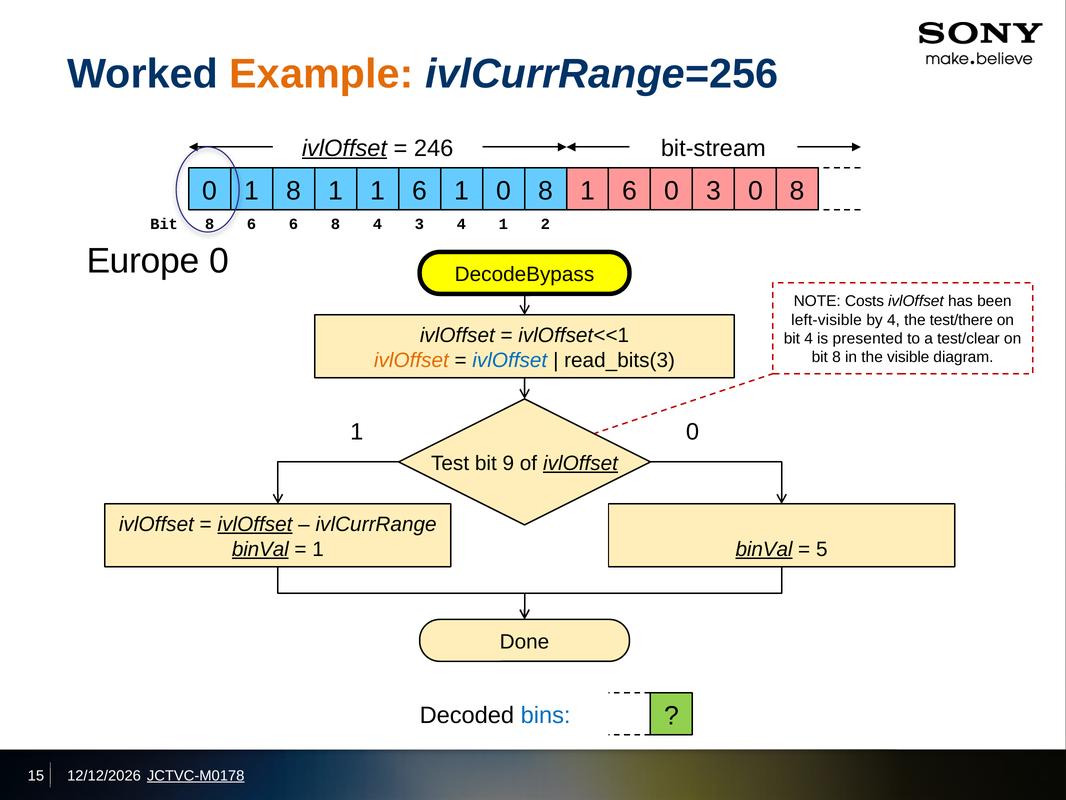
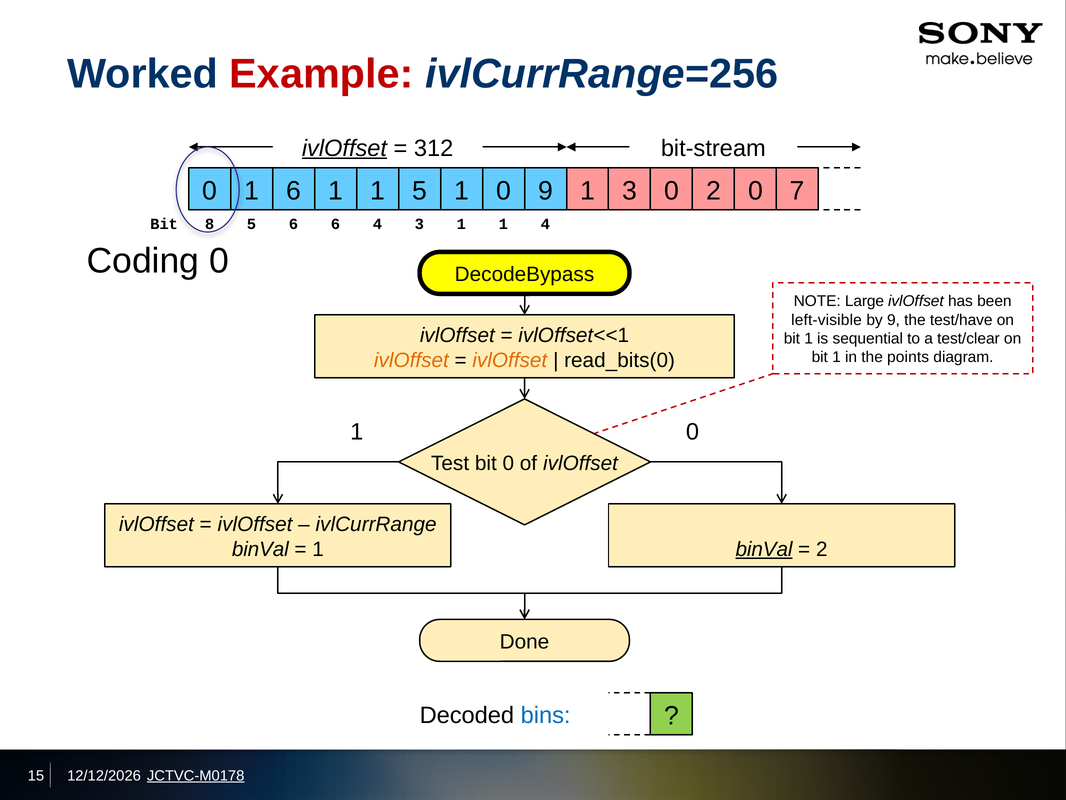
Example colour: orange -> red
246: 246 -> 312
1 8: 8 -> 6
1 1 6: 6 -> 5
1 0 8: 8 -> 9
6 at (630, 191): 6 -> 3
0 3: 3 -> 2
8 at (797, 191): 8 -> 7
6 at (252, 224): 6 -> 5
6 8: 8 -> 6
3 4: 4 -> 1
1 2: 2 -> 4
Europe: Europe -> Coding
Costs: Costs -> Large
by 4: 4 -> 9
test/there: test/there -> test/have
4 at (809, 338): 4 -> 1
presented: presented -> sequential
8 at (837, 357): 8 -> 1
visible: visible -> points
ivlOffset at (510, 360) colour: blue -> orange
read_bits(3: read_bits(3 -> read_bits(0
bit 9: 9 -> 0
ivlOffset at (580, 463) underline: present -> none
ivlOffset at (255, 524) underline: present -> none
binVal at (260, 549) underline: present -> none
5 at (822, 549): 5 -> 2
